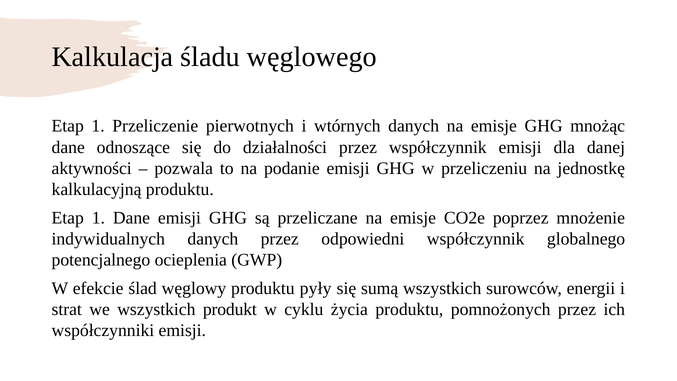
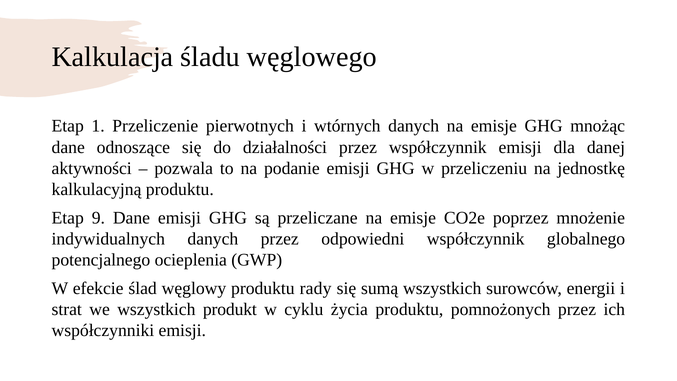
1 at (98, 218): 1 -> 9
pyły: pyły -> rady
